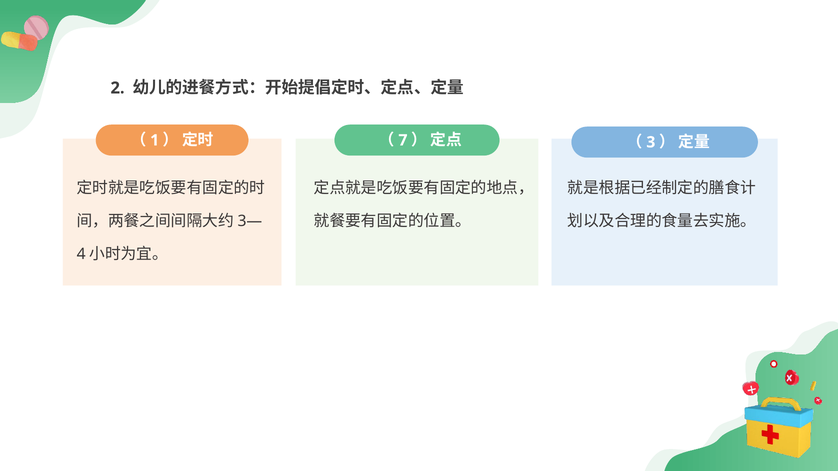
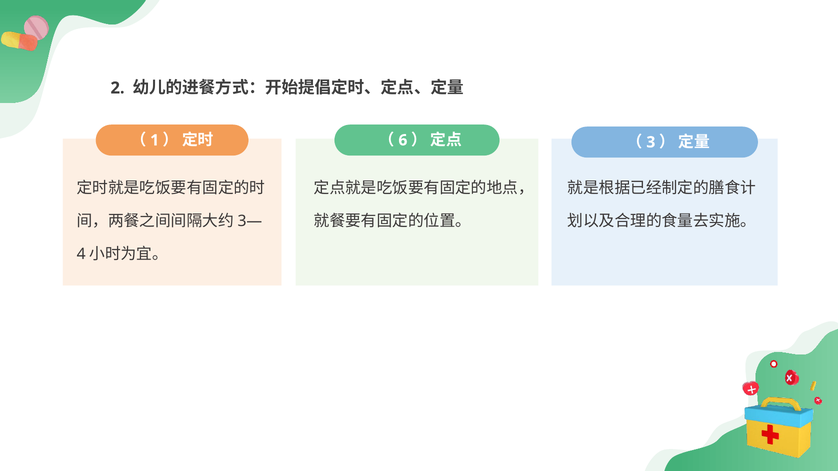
7: 7 -> 6
